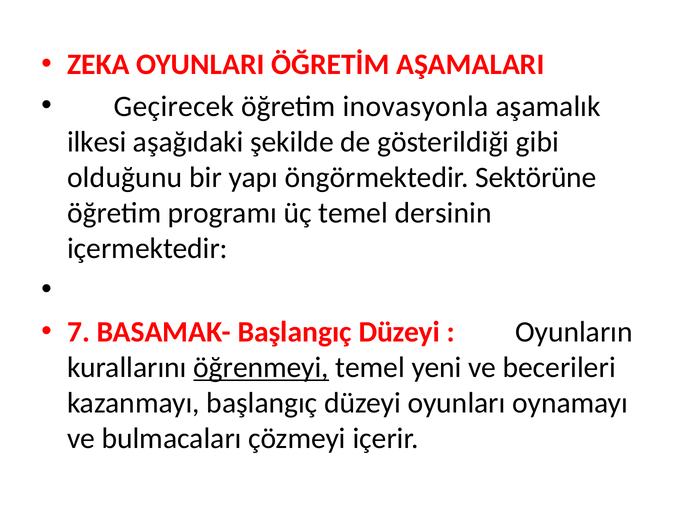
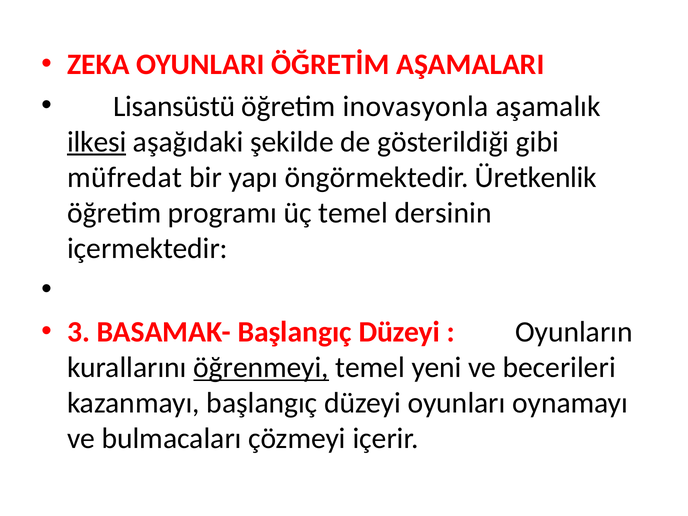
Geçirecek: Geçirecek -> Lisansüstü
ilkesi underline: none -> present
olduğunu: olduğunu -> müfredat
Sektörüne: Sektörüne -> Üretkenlik
7: 7 -> 3
